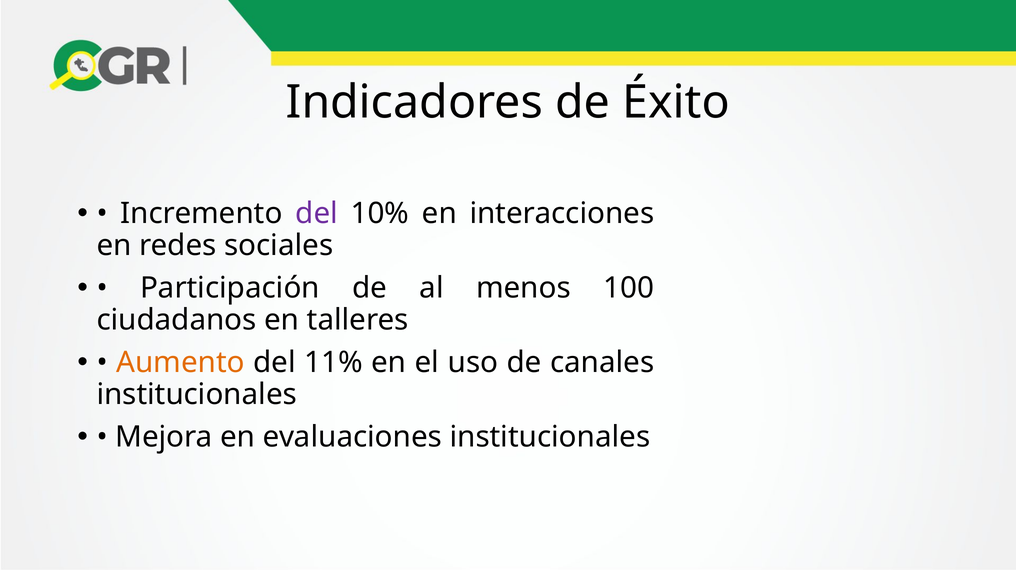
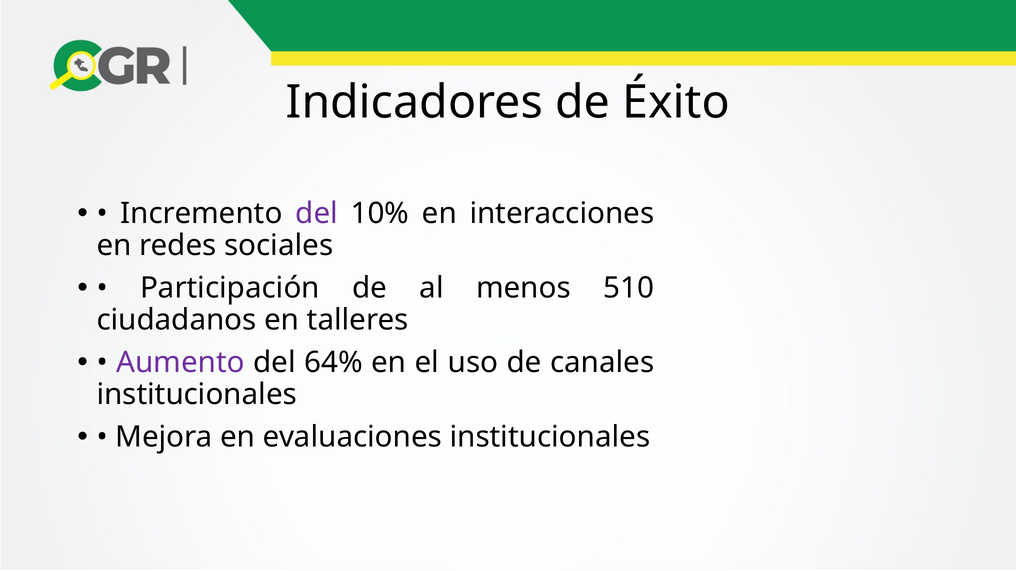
100: 100 -> 510
Aumento colour: orange -> purple
11%: 11% -> 64%
